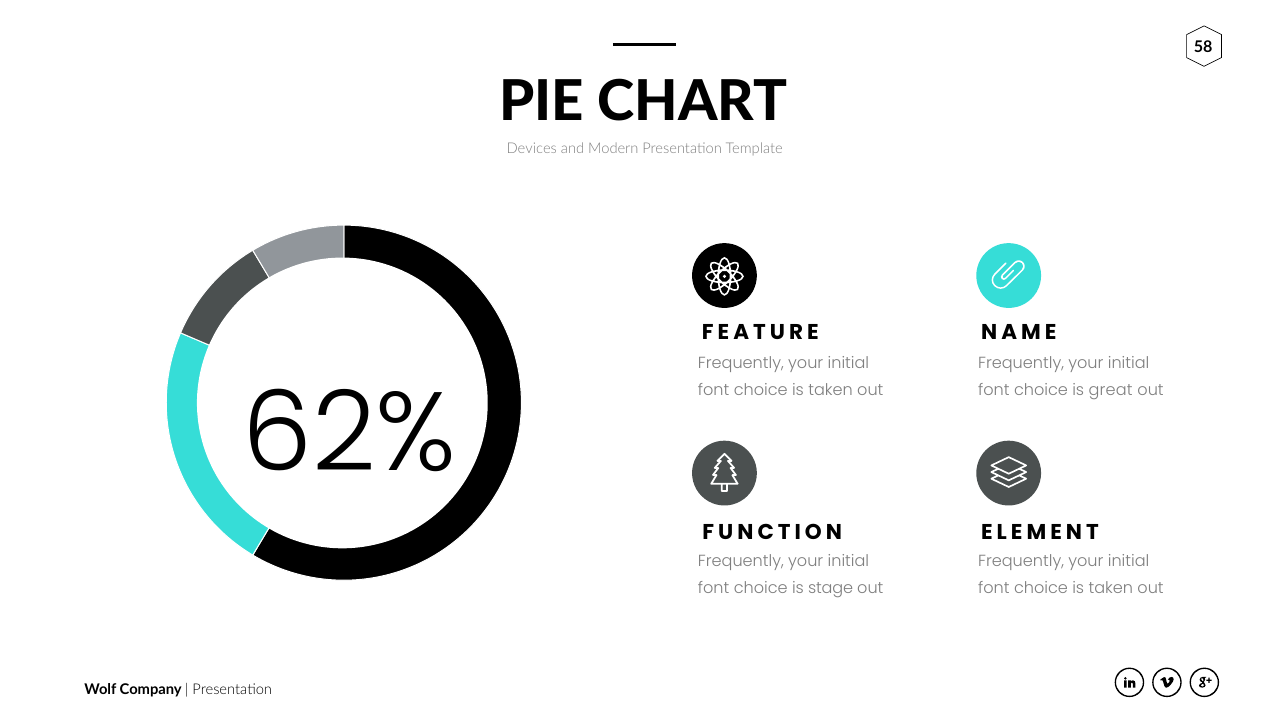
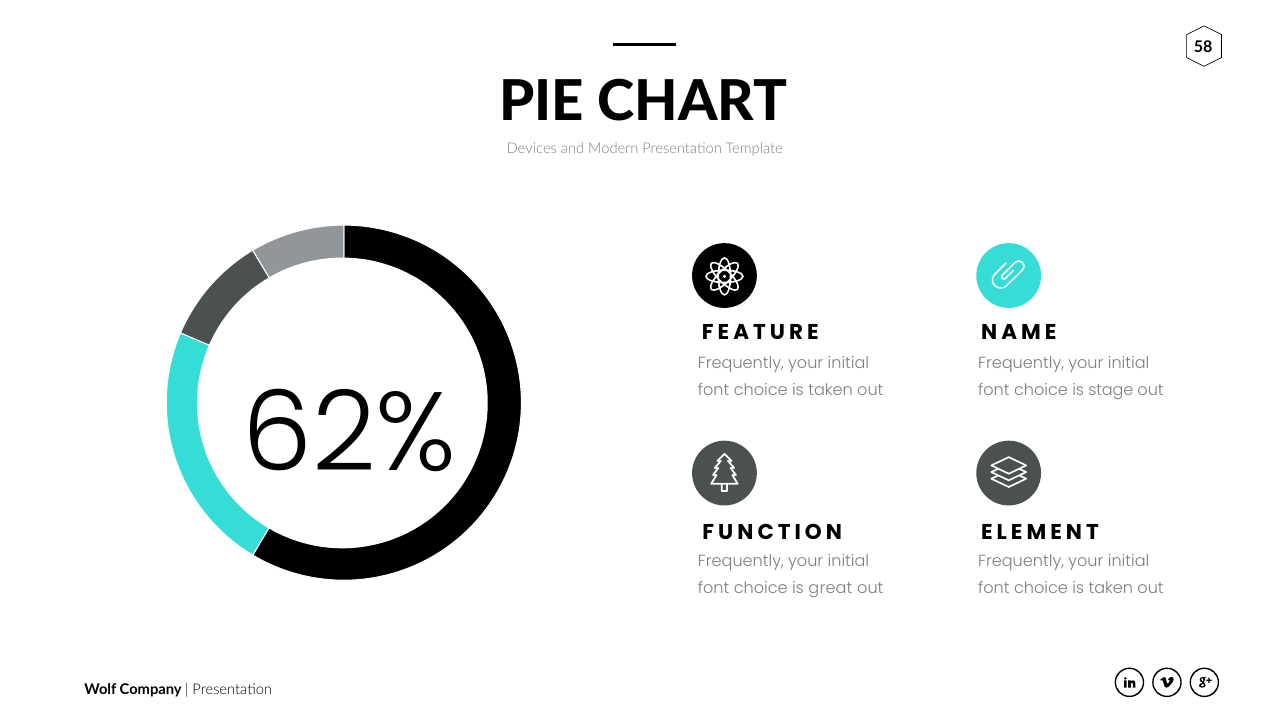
great: great -> stage
stage: stage -> great
